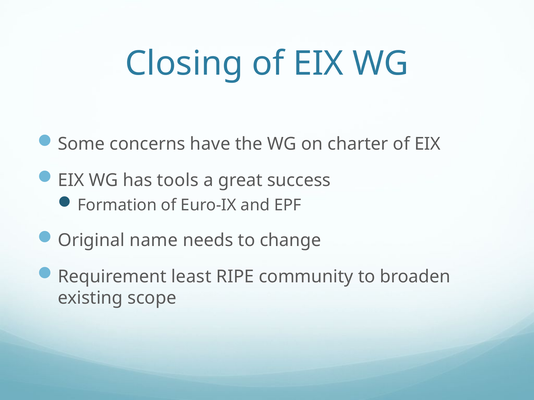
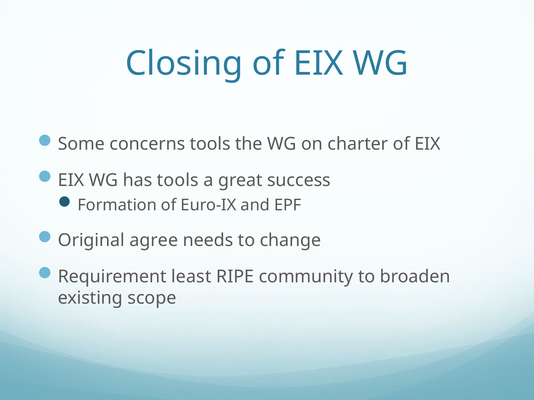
concerns have: have -> tools
name: name -> agree
